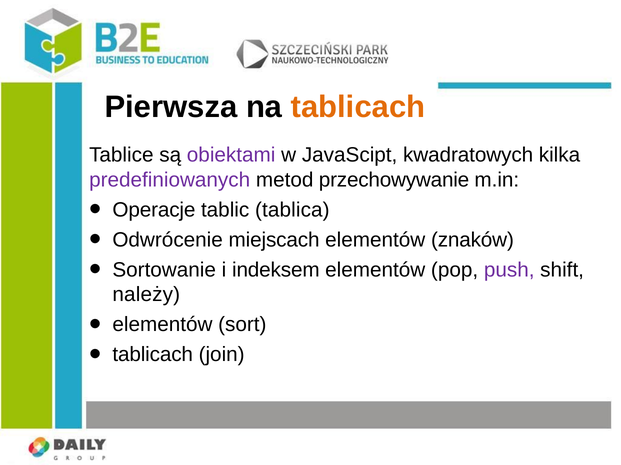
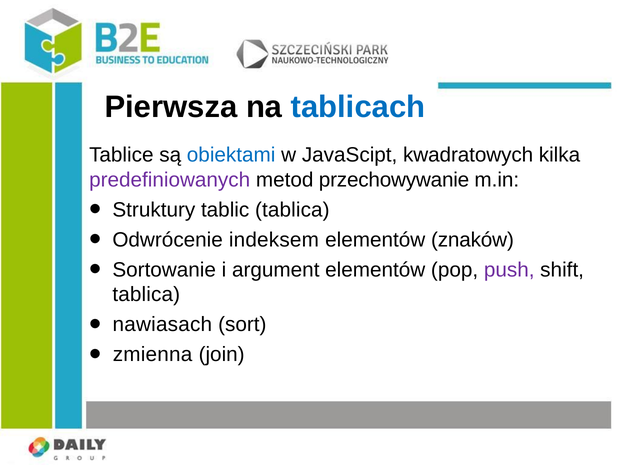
tablicach at (358, 107) colour: orange -> blue
obiektami colour: purple -> blue
Operacje: Operacje -> Struktury
miejscach: miejscach -> indeksem
indeksem: indeksem -> argument
należy at (146, 295): należy -> tablica
elementów at (162, 325): elementów -> nawiasach
tablicach at (153, 355): tablicach -> zmienna
